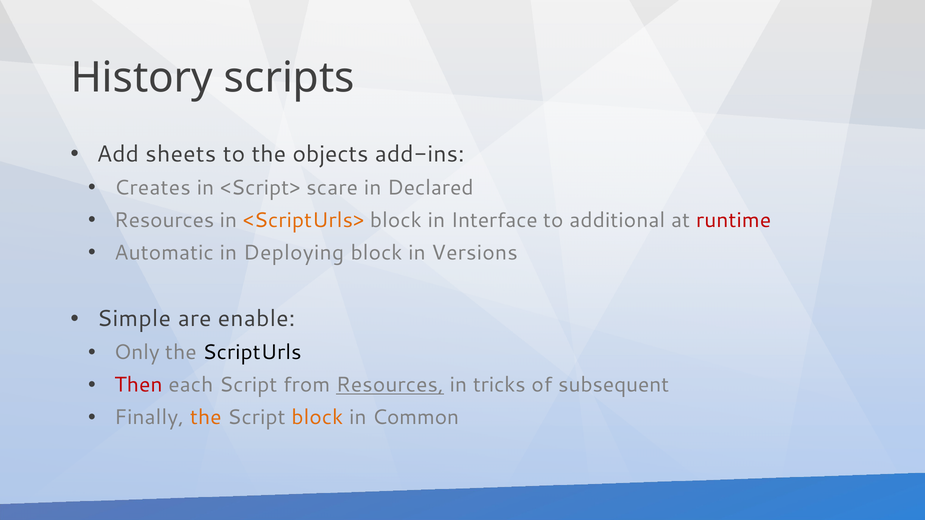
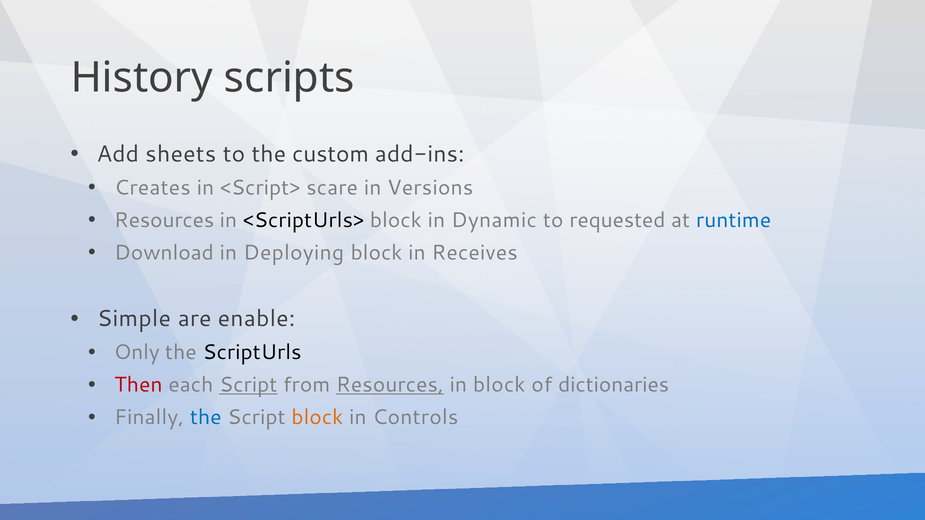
objects: objects -> custom
Declared: Declared -> Versions
<ScriptUrls> colour: orange -> black
Interface: Interface -> Dynamic
additional: additional -> requested
runtime colour: red -> blue
Automatic: Automatic -> Download
Versions: Versions -> Receives
Script at (248, 385) underline: none -> present
in tricks: tricks -> block
subsequent: subsequent -> dictionaries
the at (206, 418) colour: orange -> blue
Common: Common -> Controls
